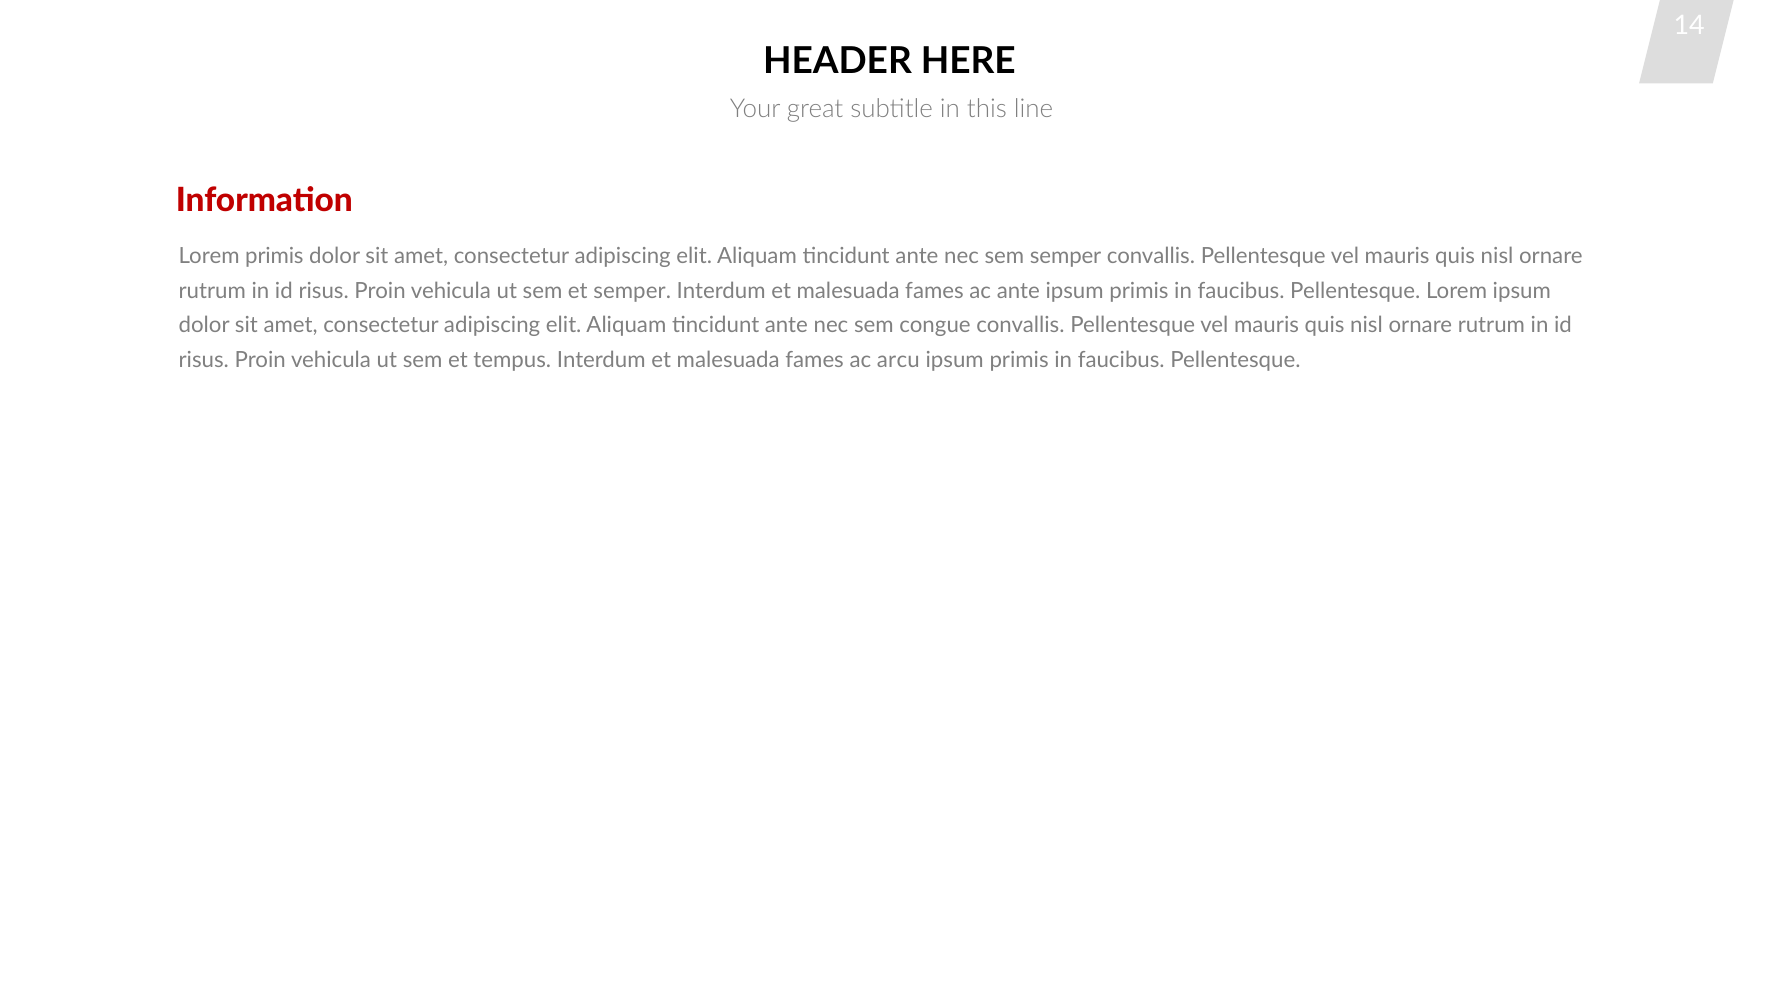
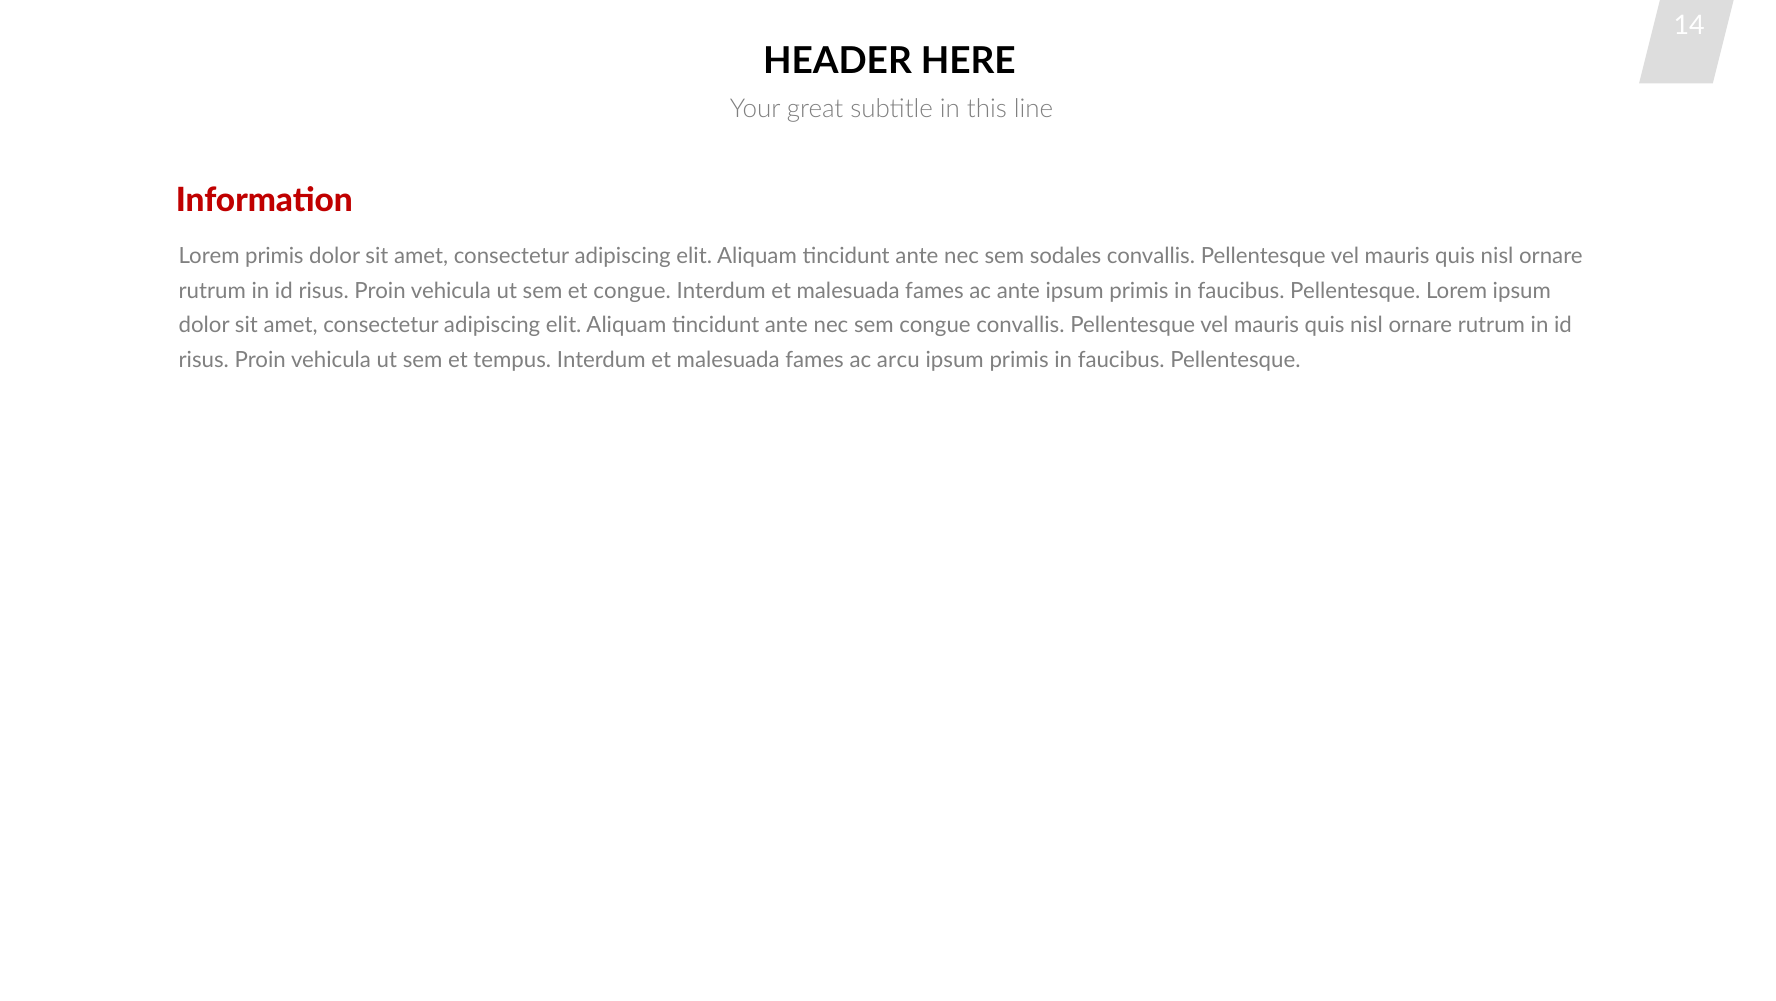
sem semper: semper -> sodales
et semper: semper -> congue
